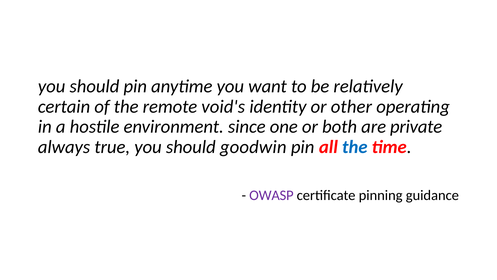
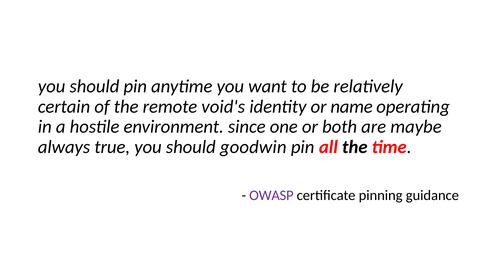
other: other -> name
private: private -> maybe
the at (355, 147) colour: blue -> black
